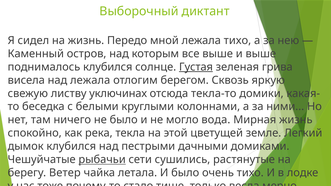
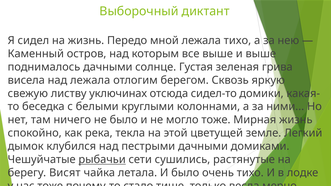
поднималось клубился: клубился -> дачными
Густая underline: present -> none
текла-то: текла-то -> сидел-то
могло вода: вода -> тоже
Ветер: Ветер -> Висят
